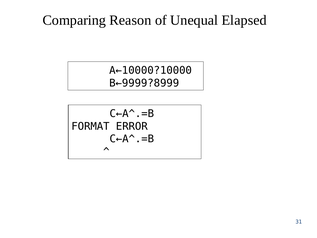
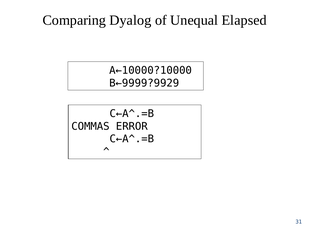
Reason: Reason -> Dyalog
B←9999?8999: B←9999?8999 -> B←9999?9929
FORMAT: FORMAT -> COMMAS
